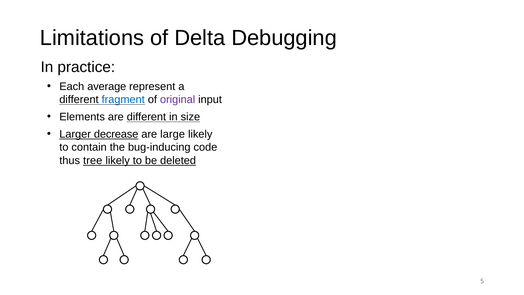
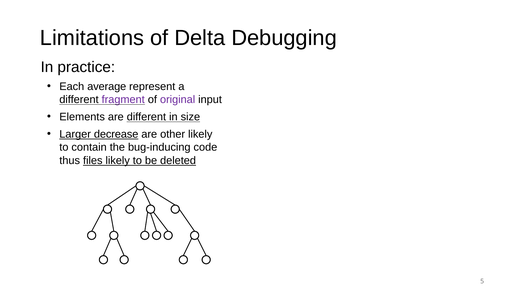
fragment colour: blue -> purple
large: large -> other
tree: tree -> files
